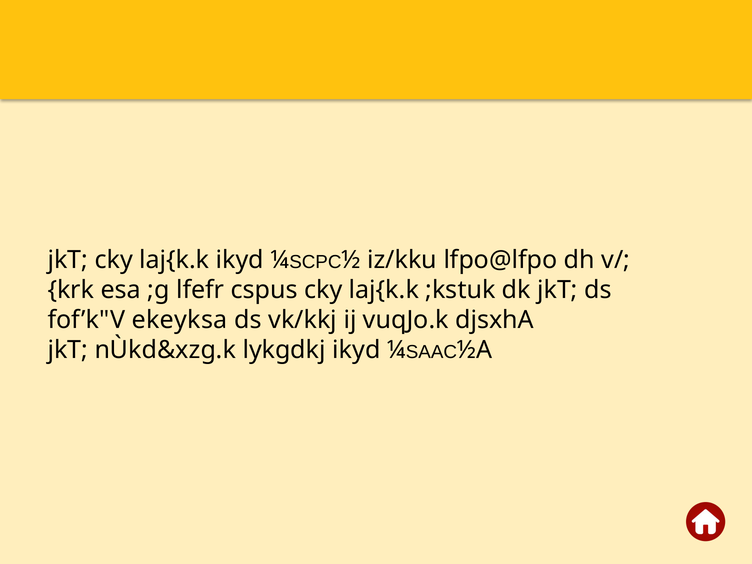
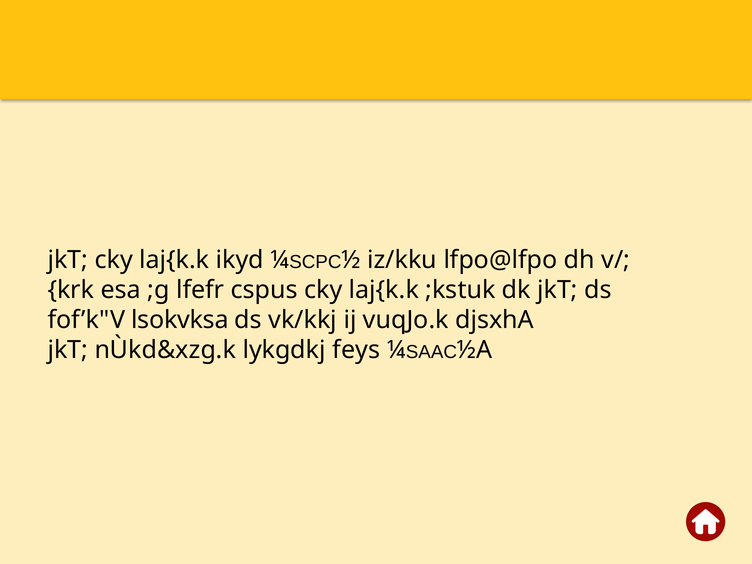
ekeyksa: ekeyksa -> lsokvksa
lykgdkj ikyd: ikyd -> feys
